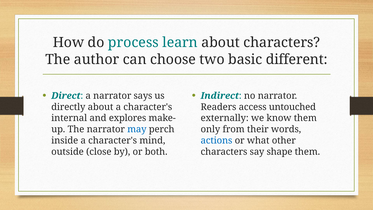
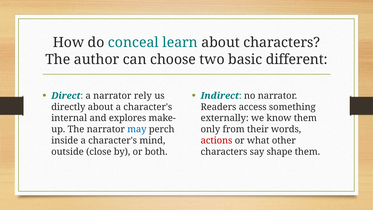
process: process -> conceal
says: says -> rely
untouched: untouched -> something
actions colour: blue -> red
